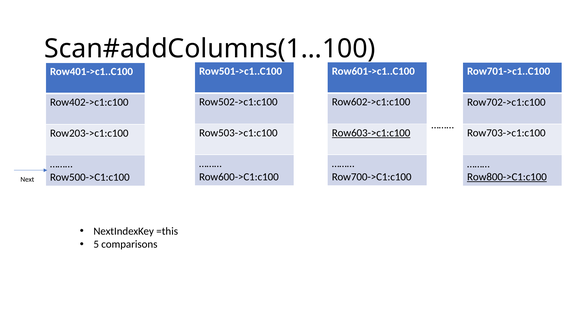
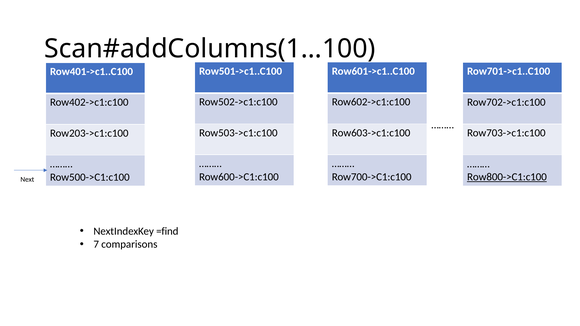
Row603->c1:c100 underline: present -> none
=this: =this -> =find
5: 5 -> 7
